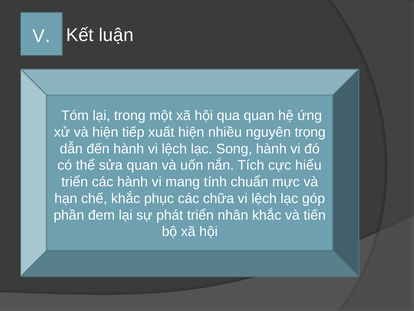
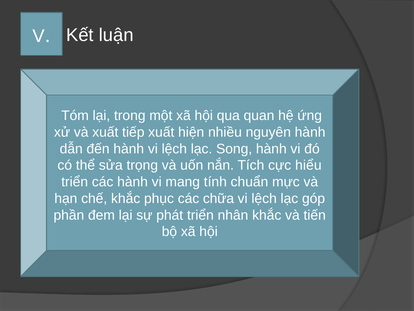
và hiện: hiện -> xuất
nguyên trọng: trọng -> hành
sửa quan: quan -> trọng
